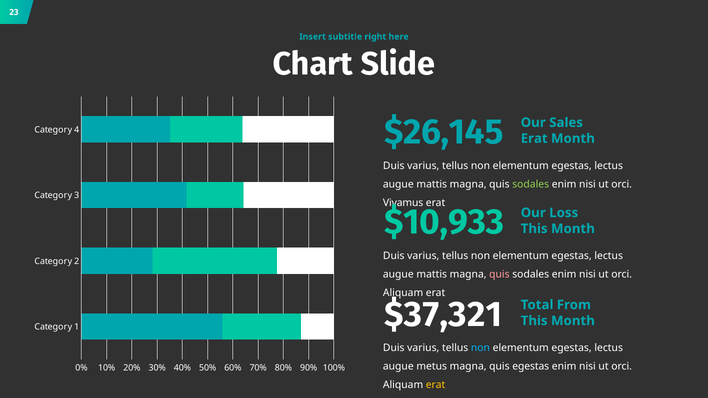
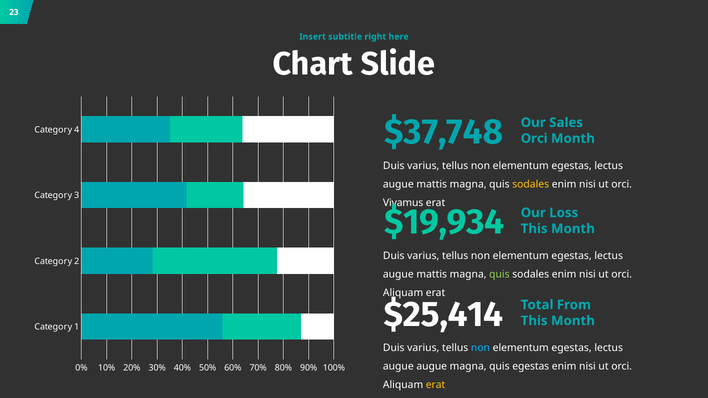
$26,145: $26,145 -> $37,748
Erat at (534, 139): Erat -> Orci
sodales at (531, 184) colour: light green -> yellow
$10,933: $10,933 -> $19,934
quis at (499, 275) colour: pink -> light green
$37,321: $37,321 -> $25,414
augue metus: metus -> augue
